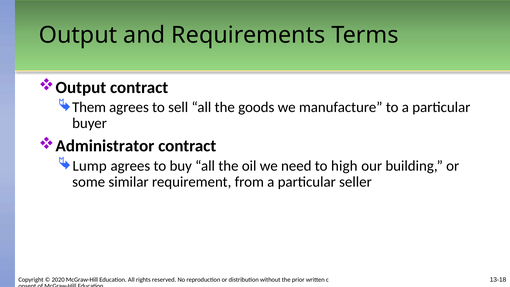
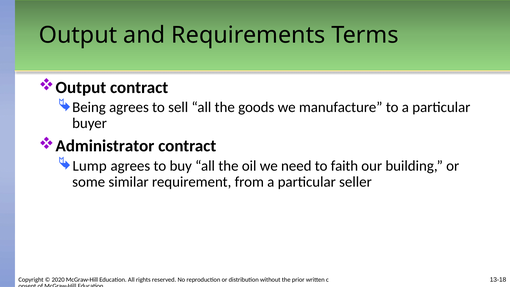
Them: Them -> Being
high: high -> faith
